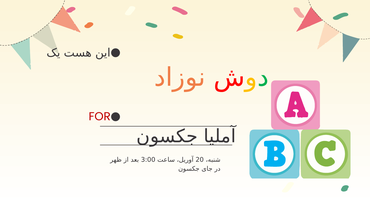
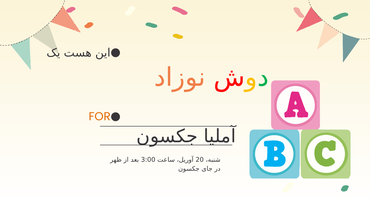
FOR colour: red -> orange
